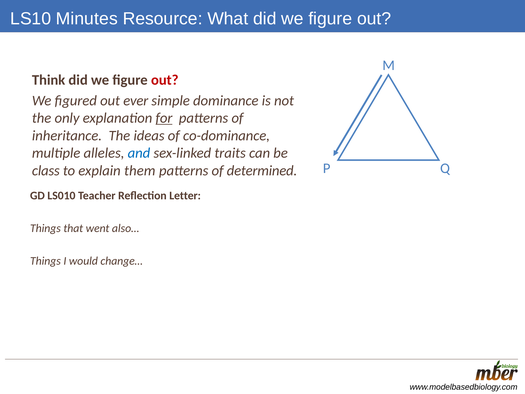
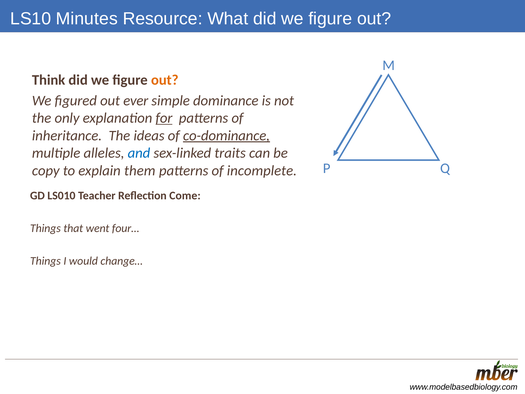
out at (165, 80) colour: red -> orange
co-dominance underline: none -> present
class: class -> copy
determined: determined -> incomplete
Letter: Letter -> Come
also…: also… -> four…
